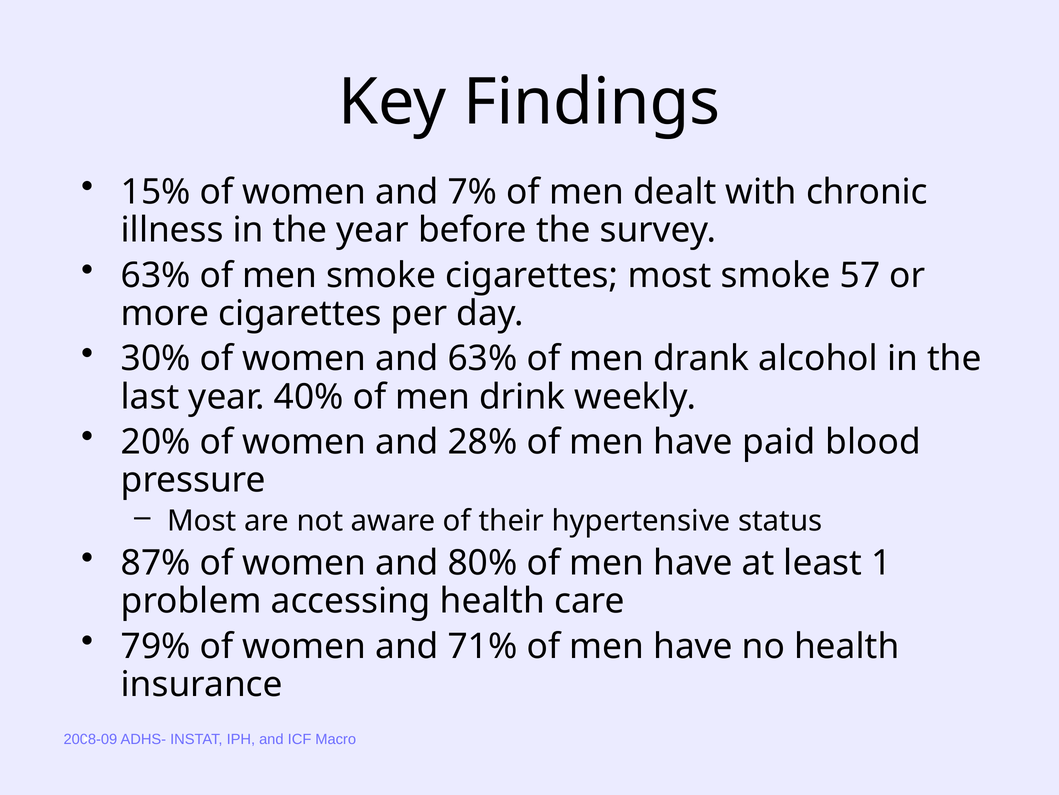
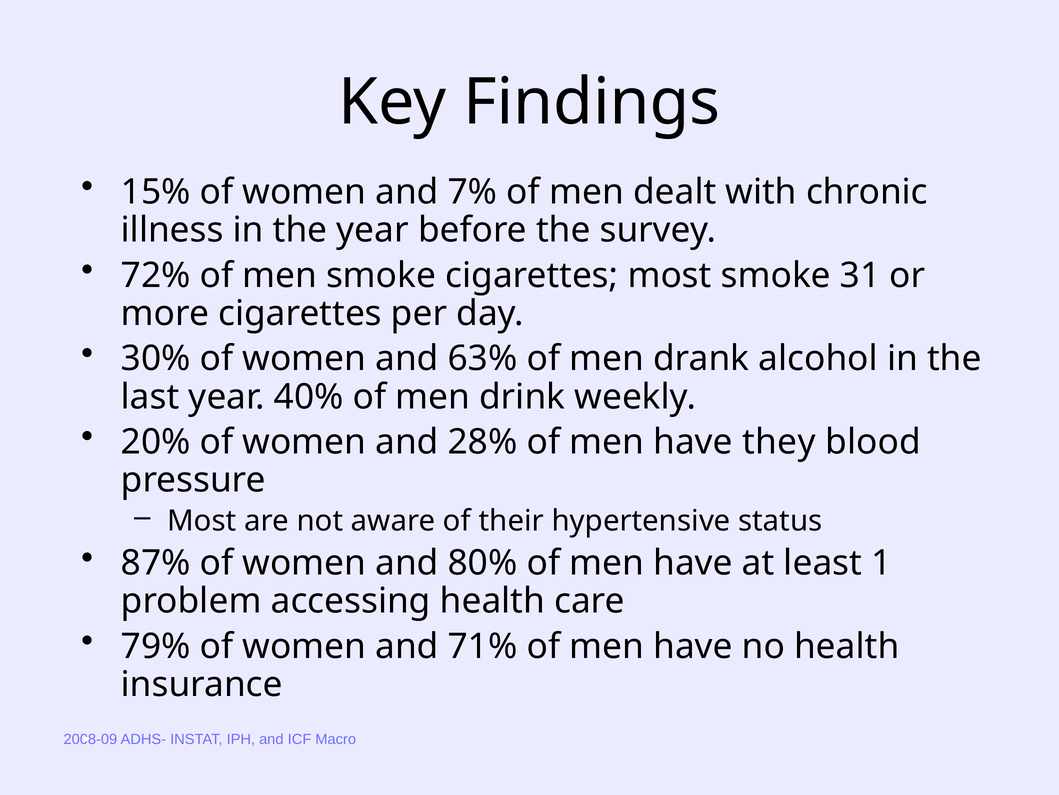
63% at (156, 275): 63% -> 72%
57: 57 -> 31
paid: paid -> they
